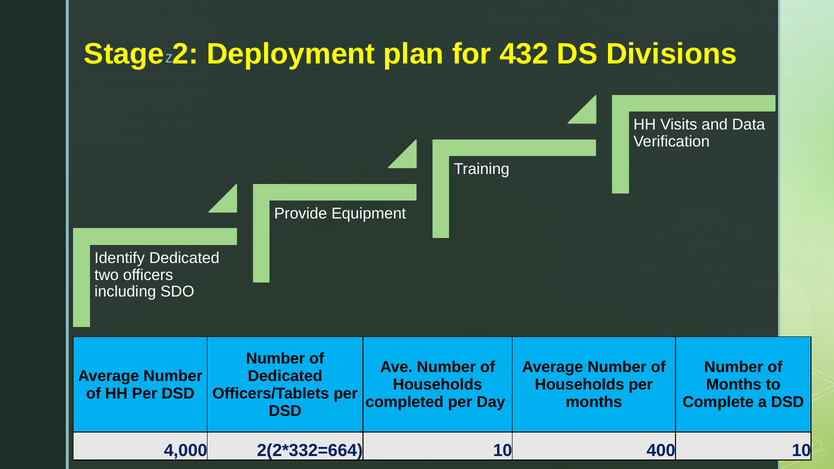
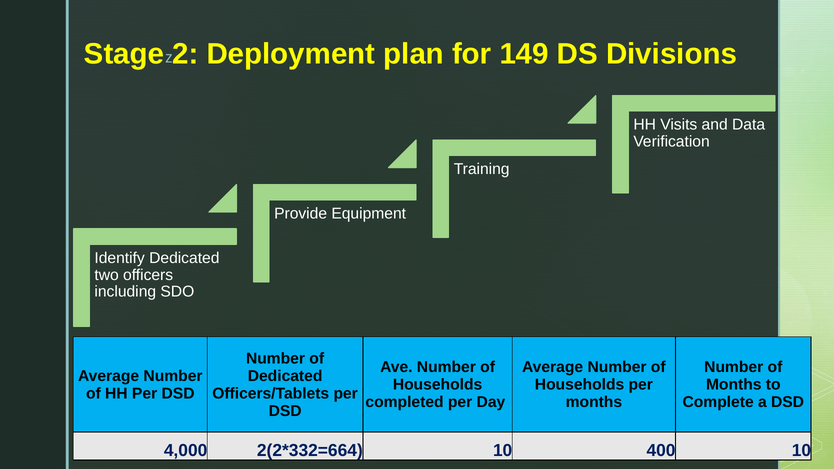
432: 432 -> 149
